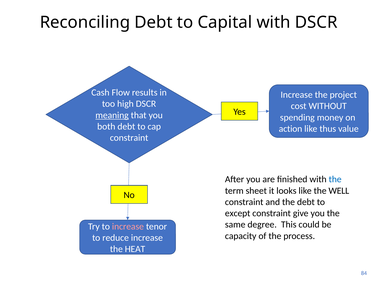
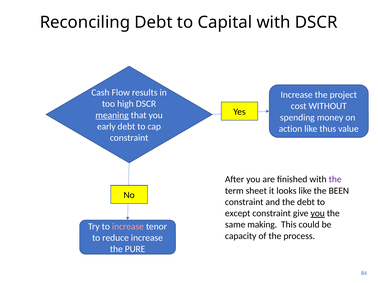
both: both -> early
the at (335, 180) colour: blue -> purple
WELL: WELL -> BEEN
you at (318, 214) underline: none -> present
degree: degree -> making
HEAT: HEAT -> PURE
